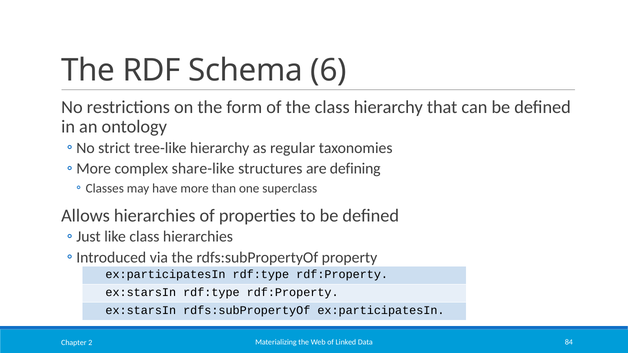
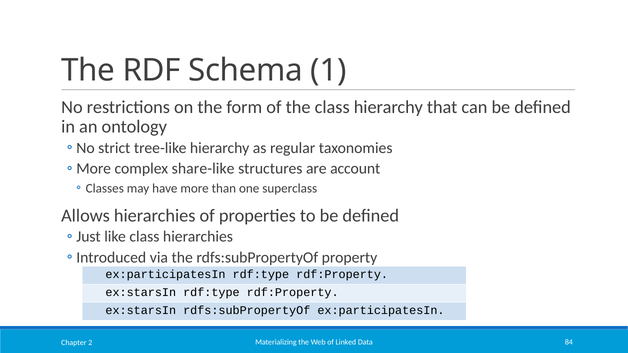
6: 6 -> 1
defining: defining -> account
